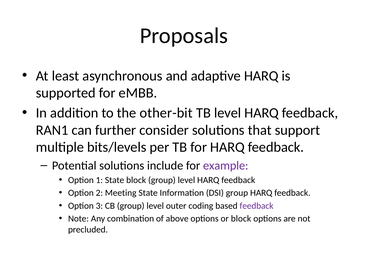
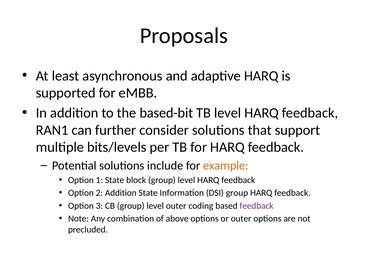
other-bit: other-bit -> based-bit
example colour: purple -> orange
2 Meeting: Meeting -> Addition
or block: block -> outer
